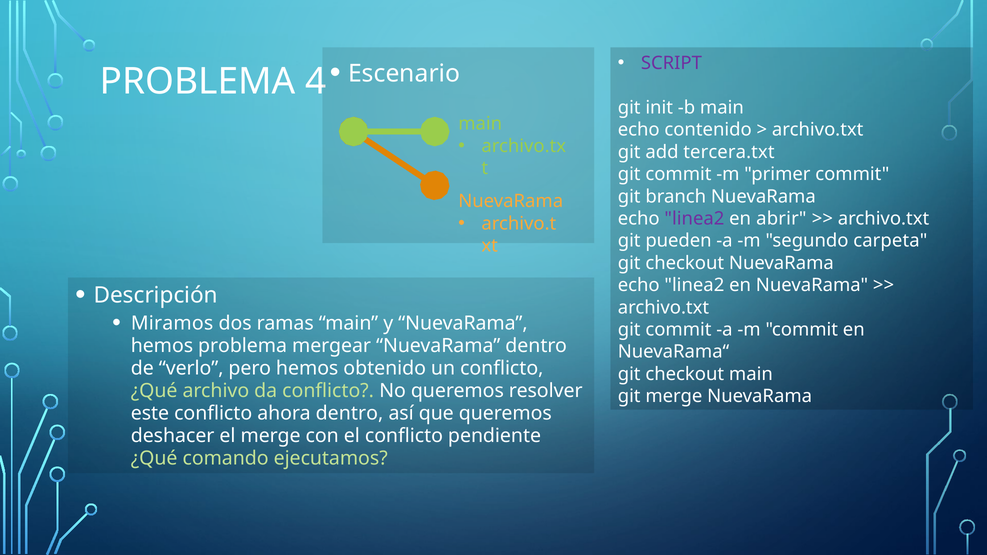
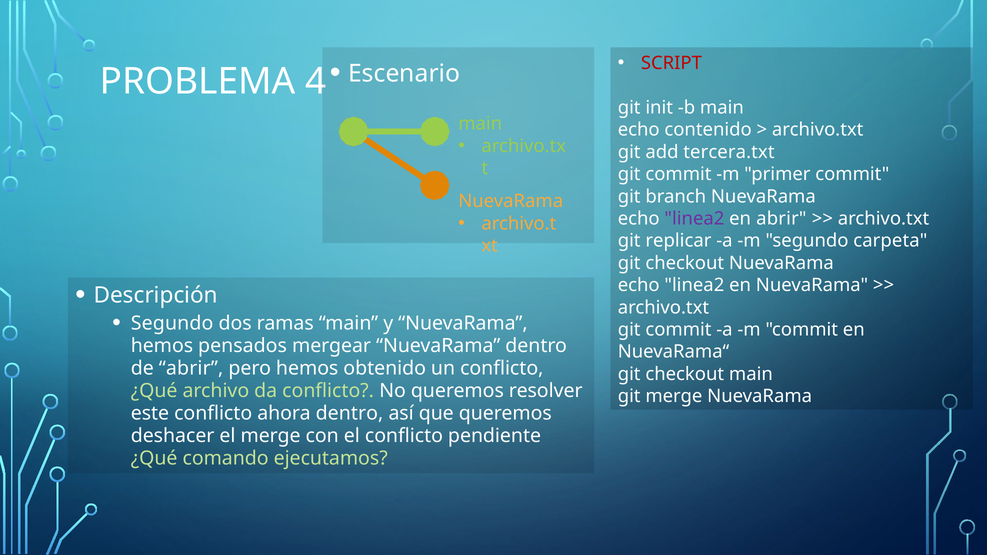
SCRIPT colour: purple -> red
pueden: pueden -> replicar
Miramos at (172, 324): Miramos -> Segundo
hemos problema: problema -> pensados
de verlo: verlo -> abrir
